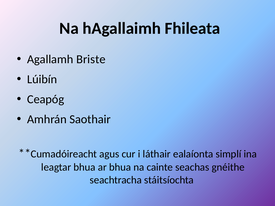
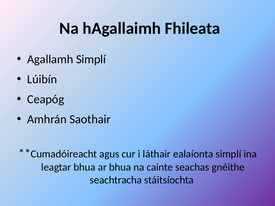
Agallamh Briste: Briste -> Simplí
